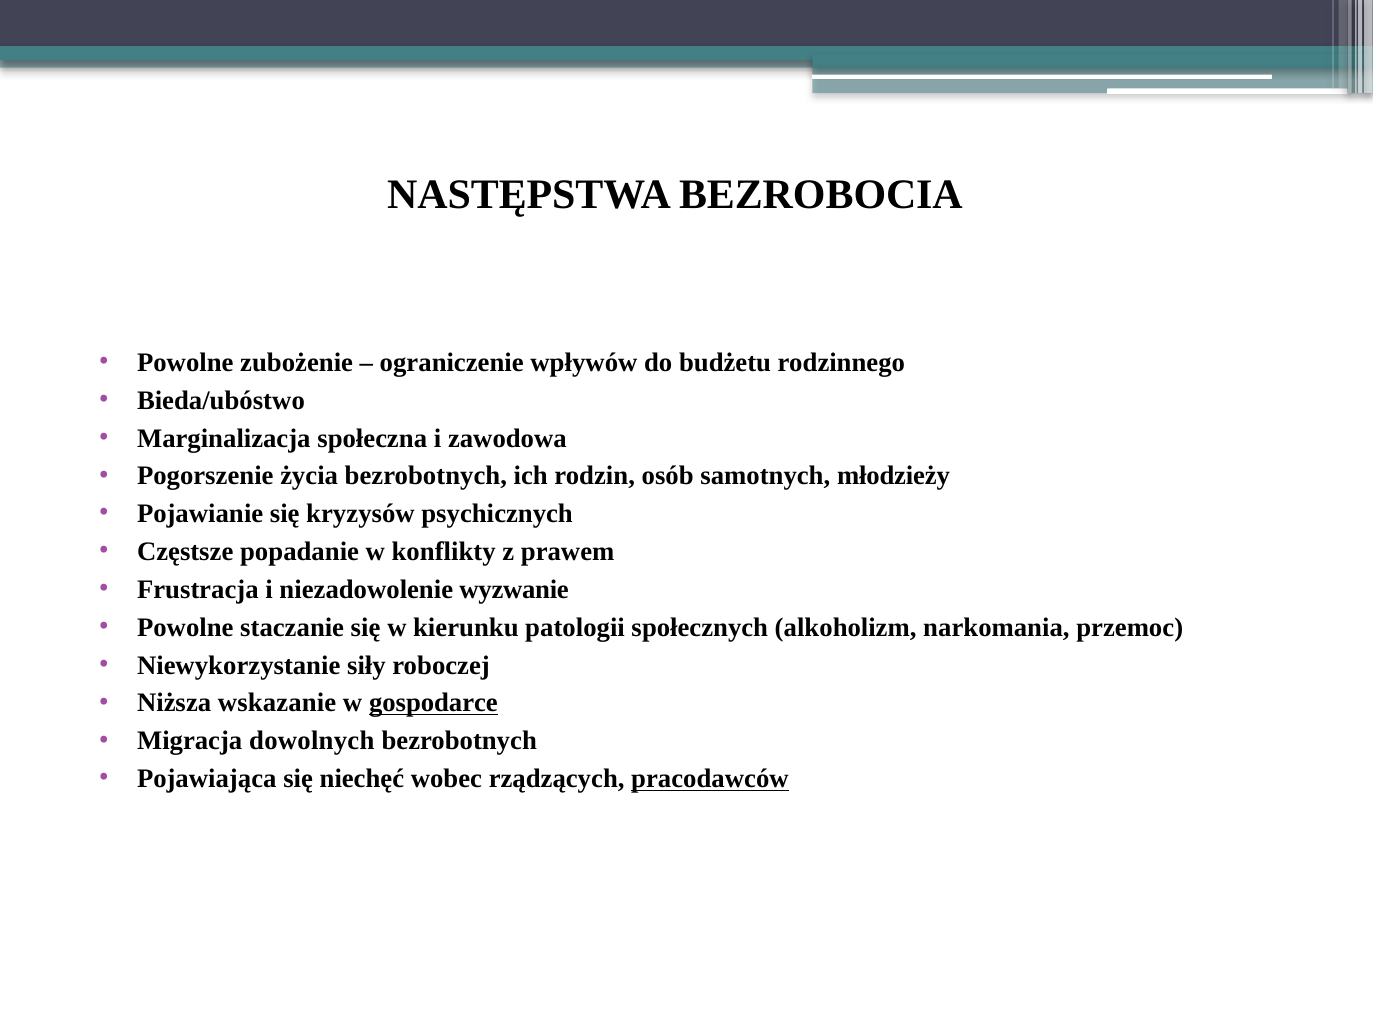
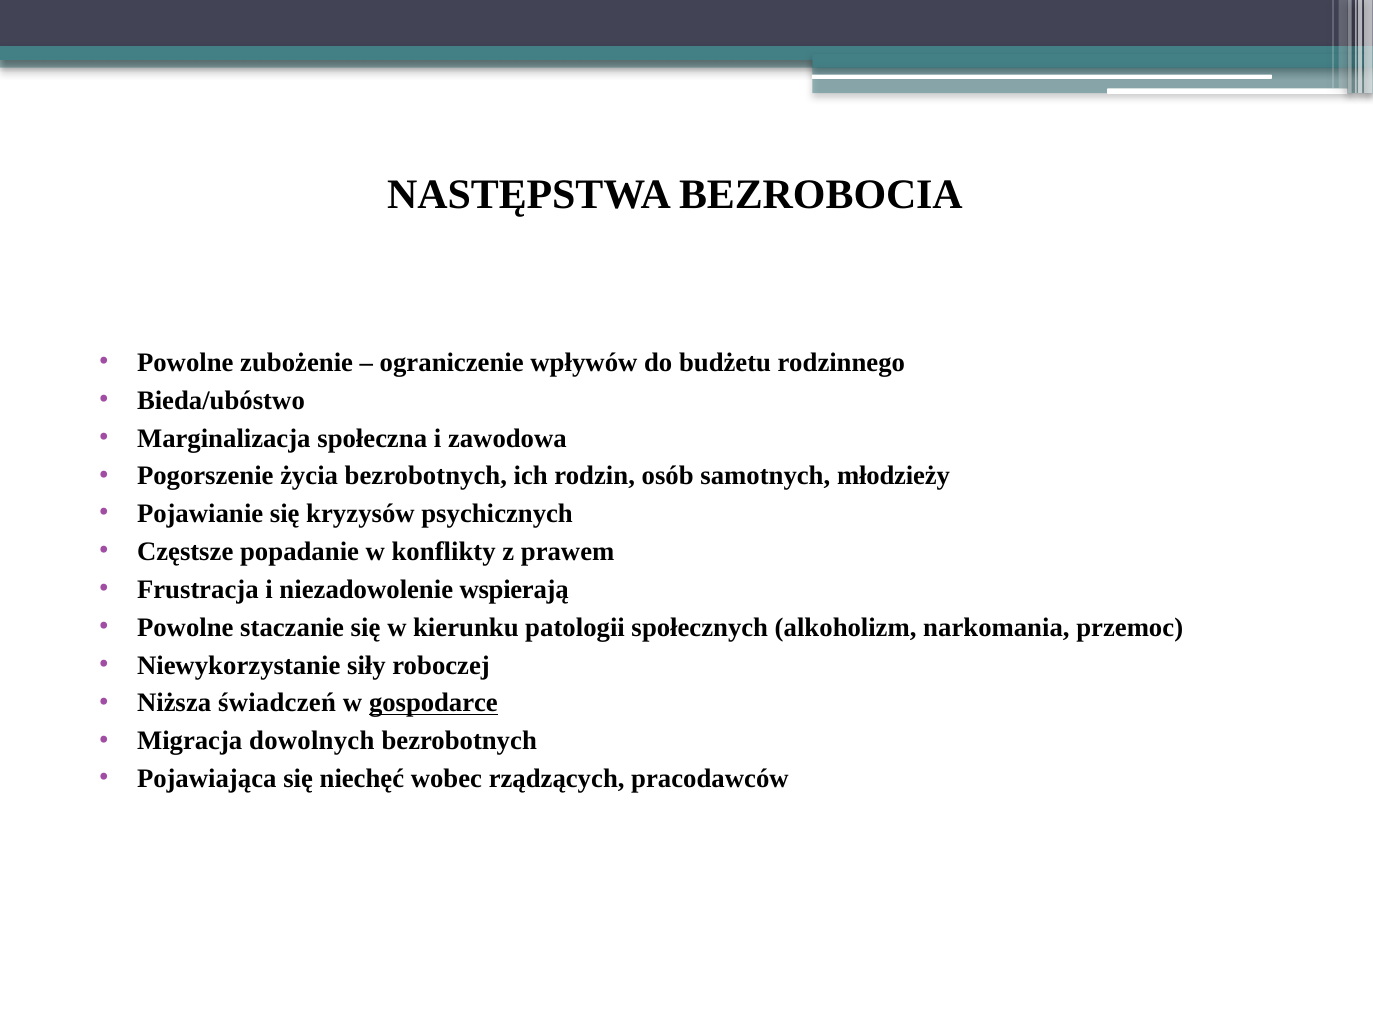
wyzwanie: wyzwanie -> wspierają
wskazanie: wskazanie -> świadczeń
pracodawców underline: present -> none
